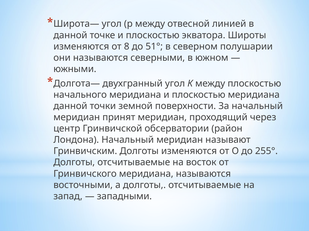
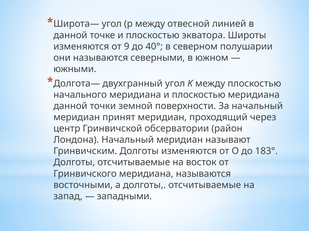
8: 8 -> 9
51°: 51° -> 40°
255°: 255° -> 183°
